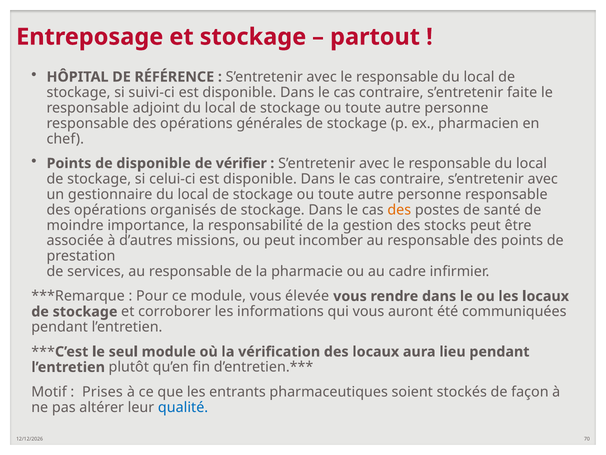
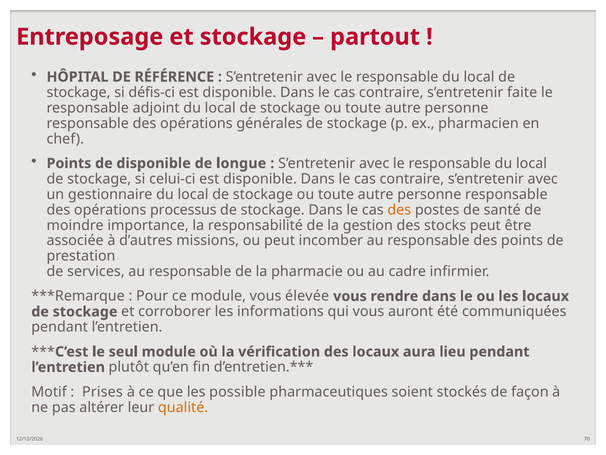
suivi-ci: suivi-ci -> défis-ci
vérifier: vérifier -> longue
organisés: organisés -> processus
entrants: entrants -> possible
qualité colour: blue -> orange
